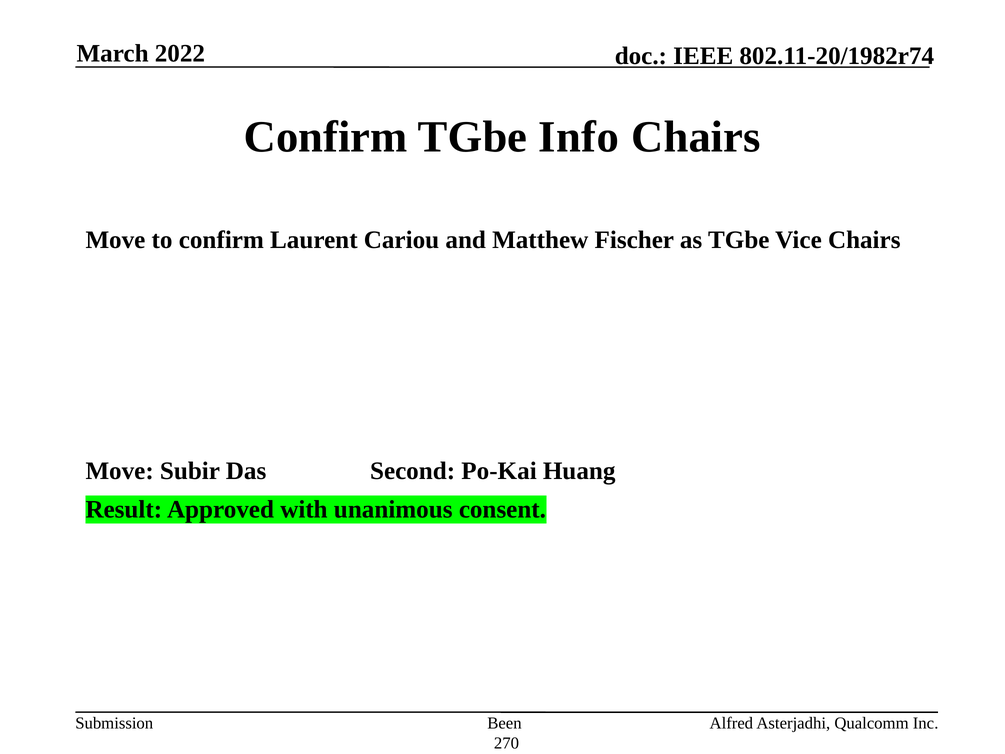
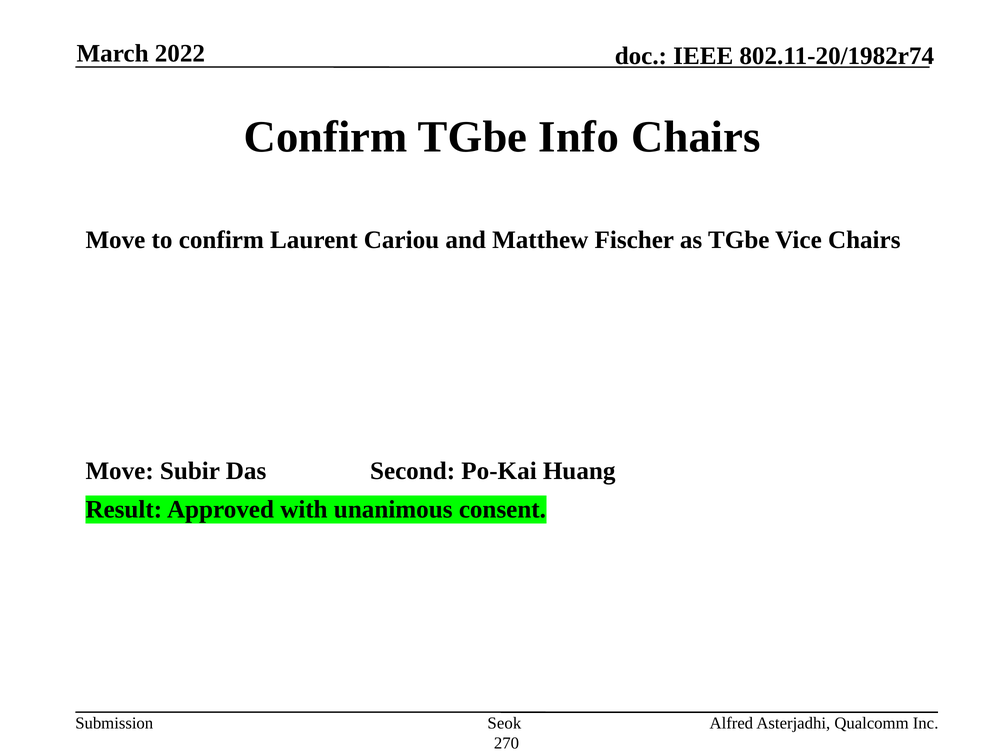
Been: Been -> Seok
